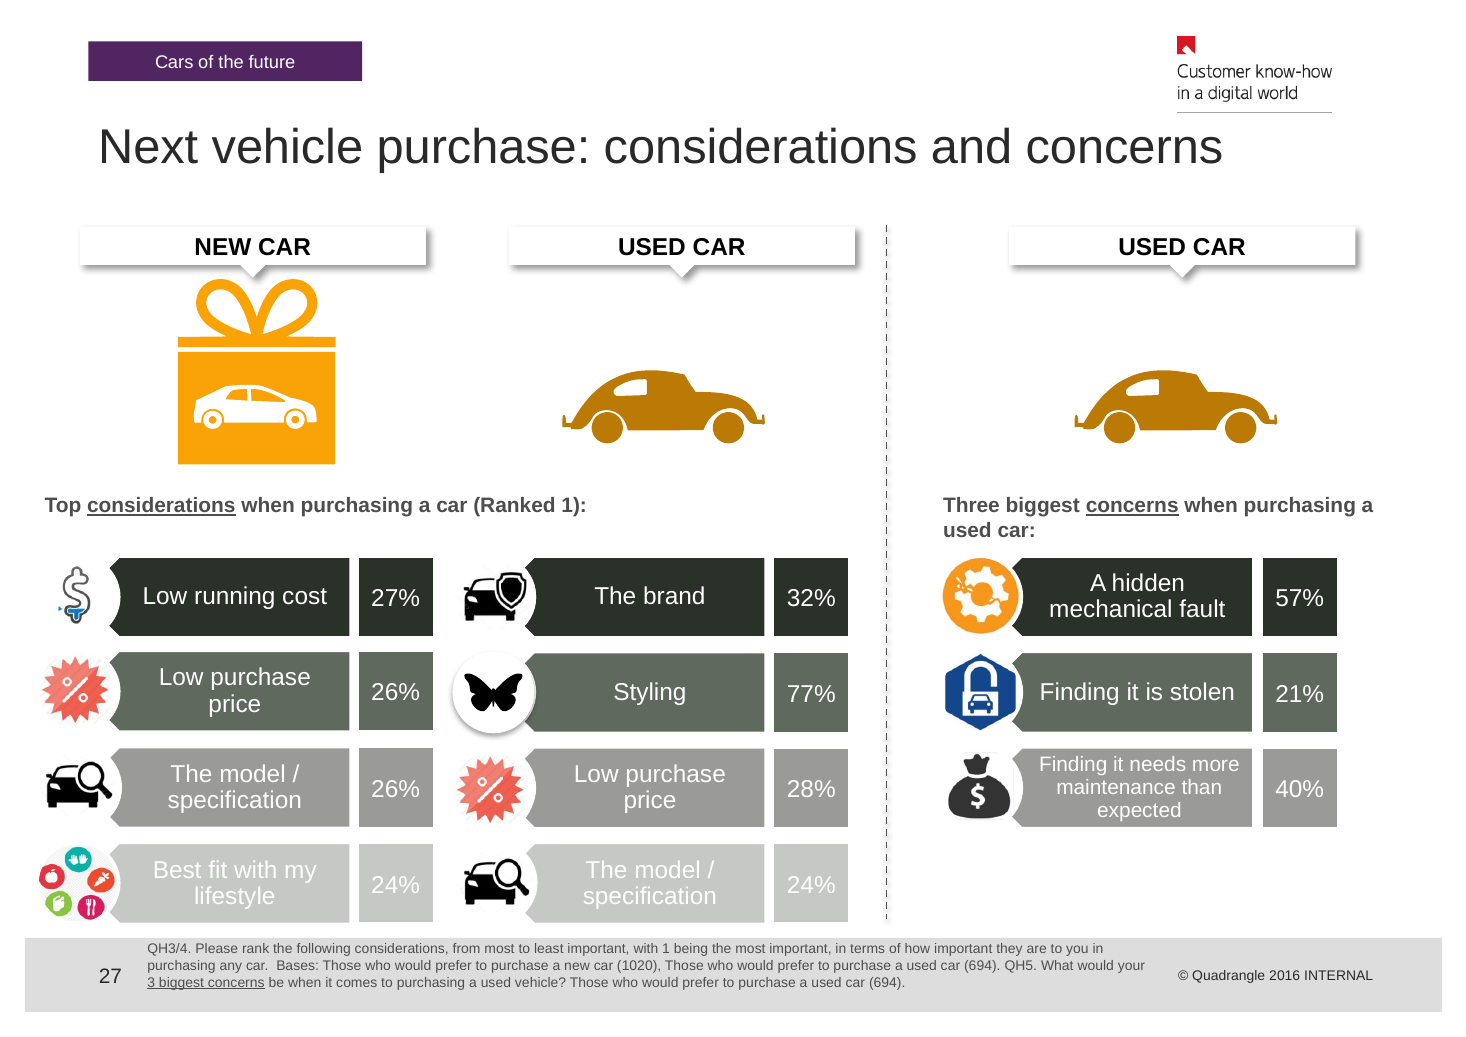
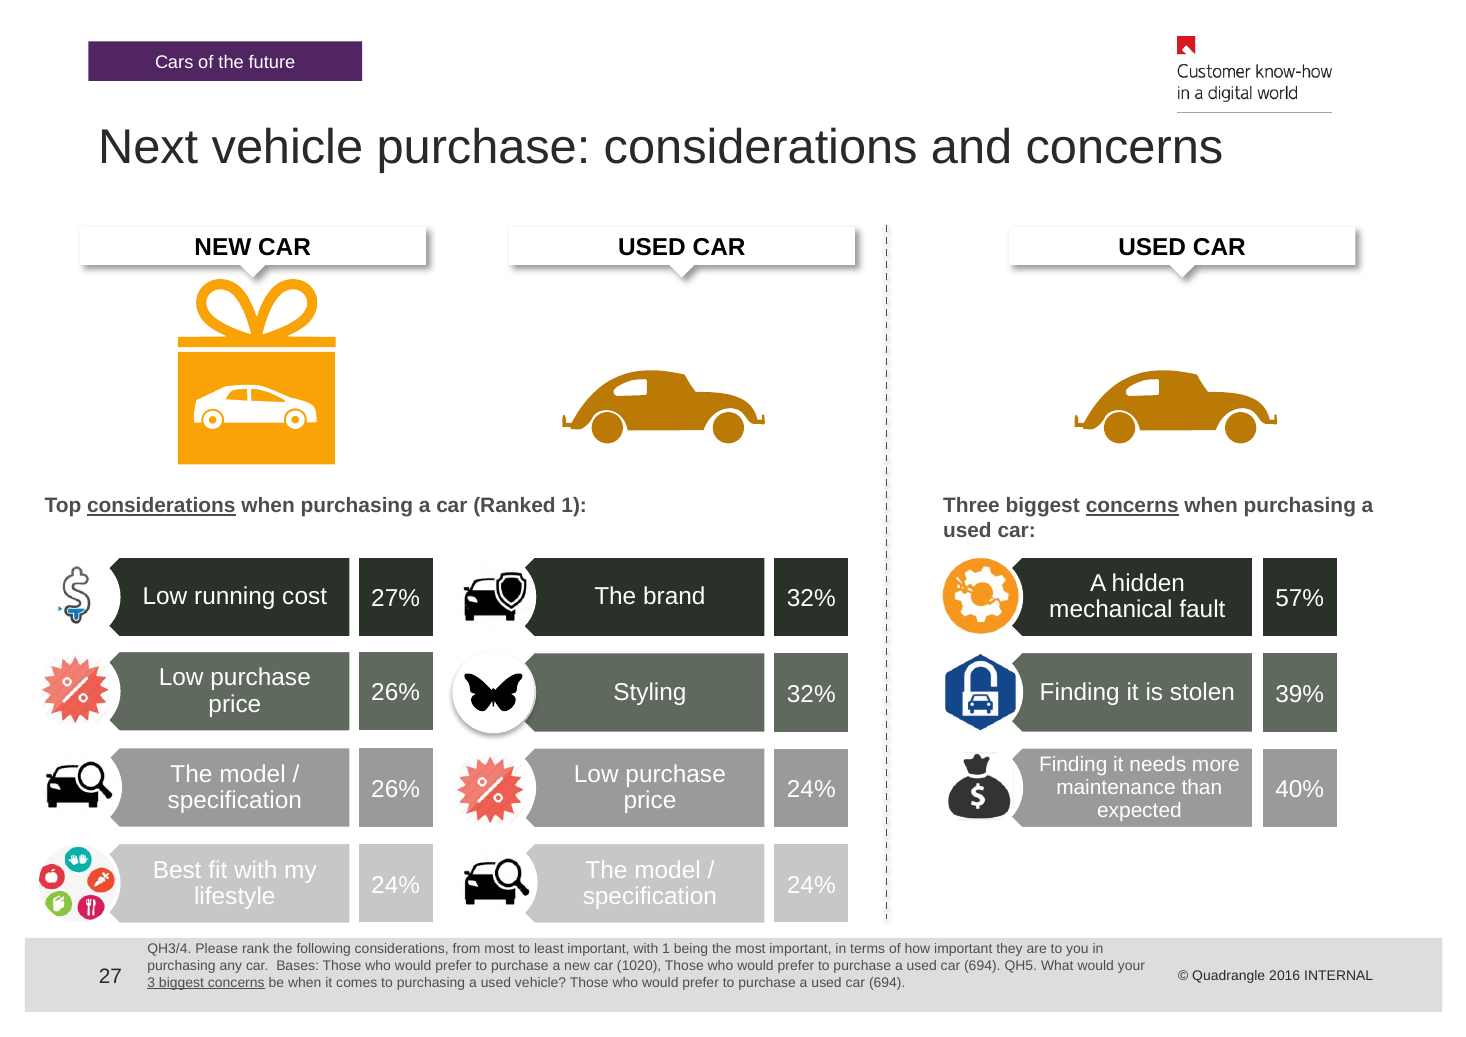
21%: 21% -> 39%
26% 77%: 77% -> 32%
28% at (811, 790): 28% -> 24%
